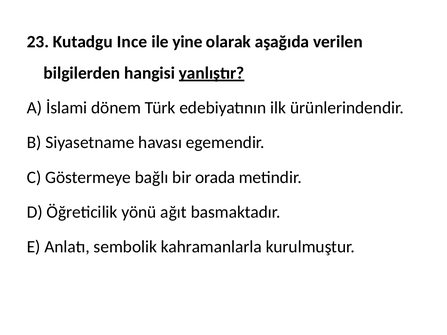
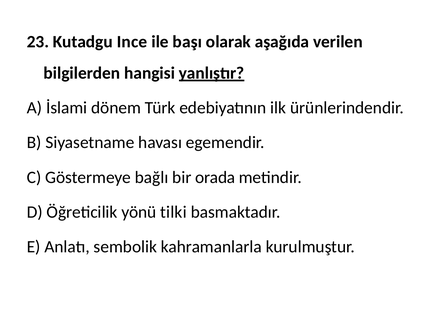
yine: yine -> başı
ağıt: ağıt -> tilki
